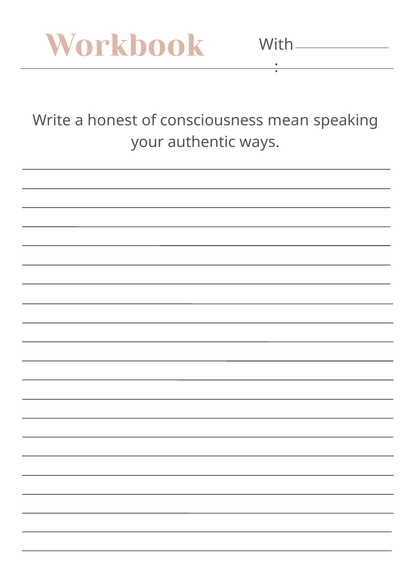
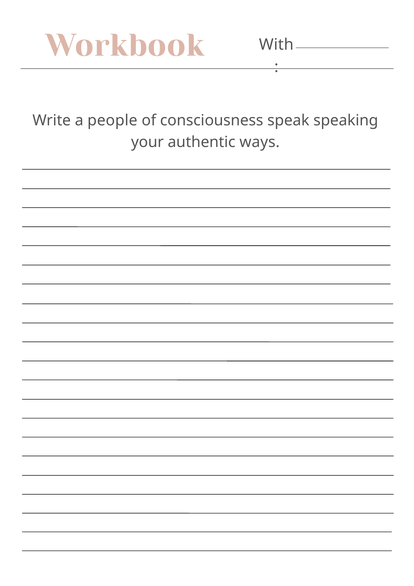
honest: honest -> people
mean: mean -> speak
